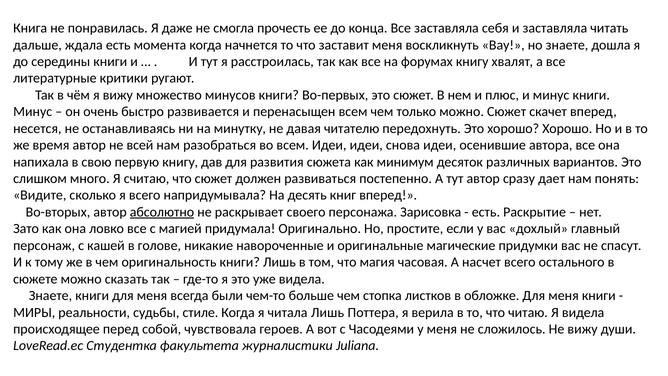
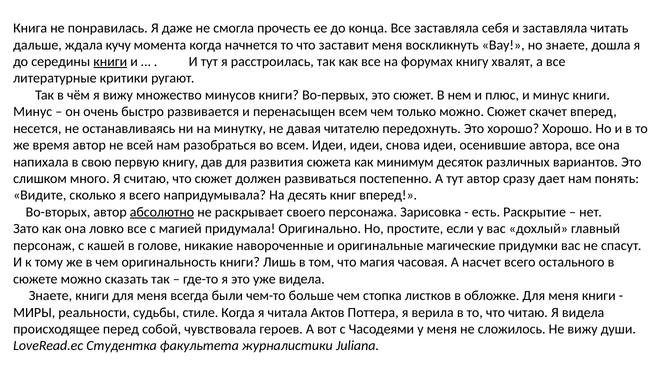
ждала есть: есть -> кучу
книги at (110, 62) underline: none -> present
читала Лишь: Лишь -> Актов
